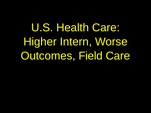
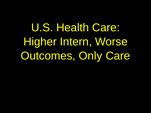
Field: Field -> Only
